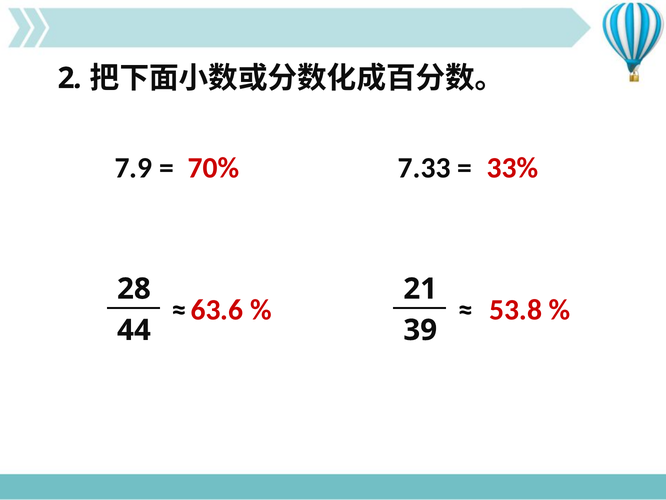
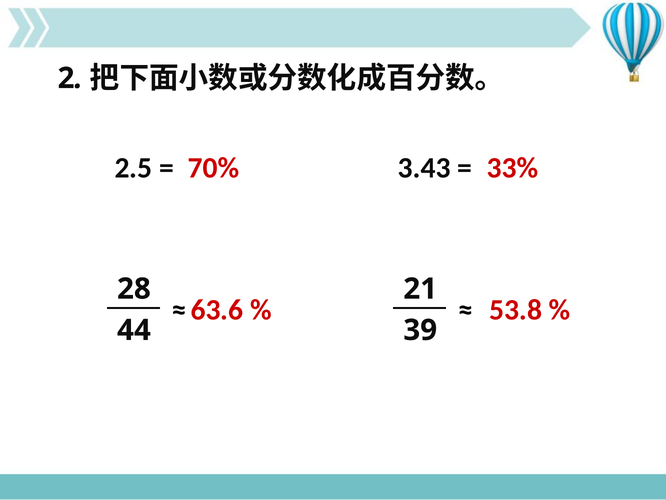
7.9: 7.9 -> 2.5
7.33: 7.33 -> 3.43
